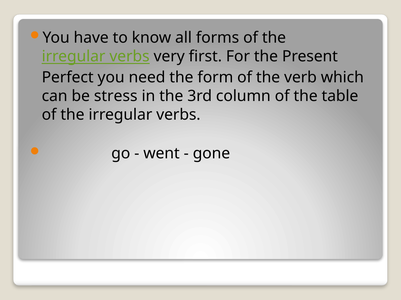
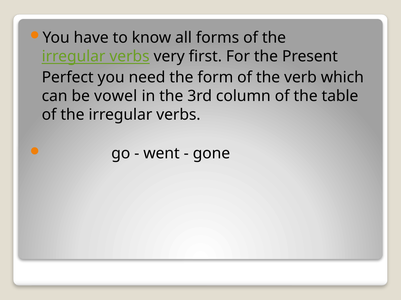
stress: stress -> vowel
